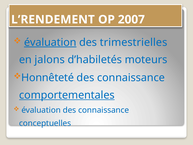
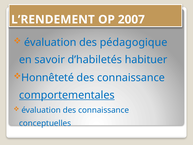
évaluation at (50, 42) underline: present -> none
trimestrielles: trimestrielles -> pédagogique
jalons: jalons -> savoir
moteurs: moteurs -> habituer
